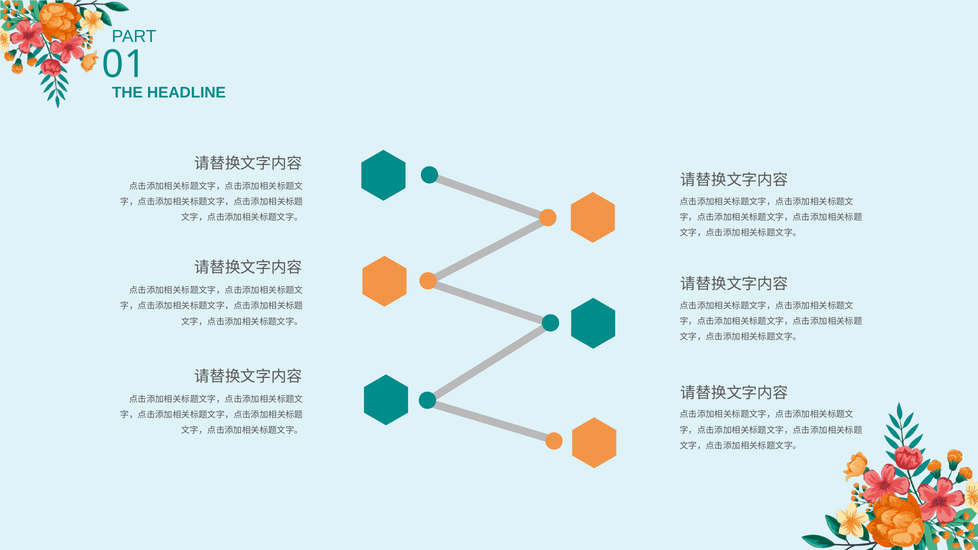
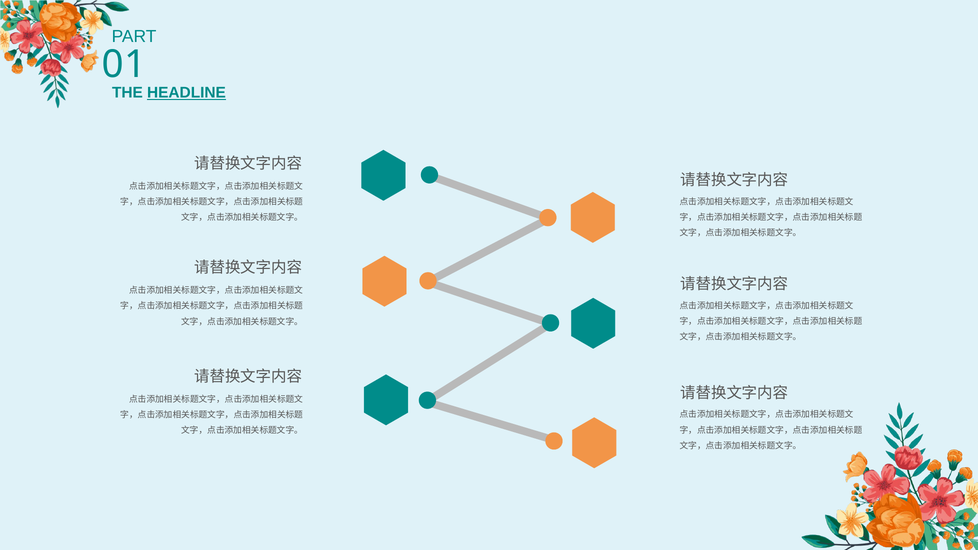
HEADLINE underline: none -> present
